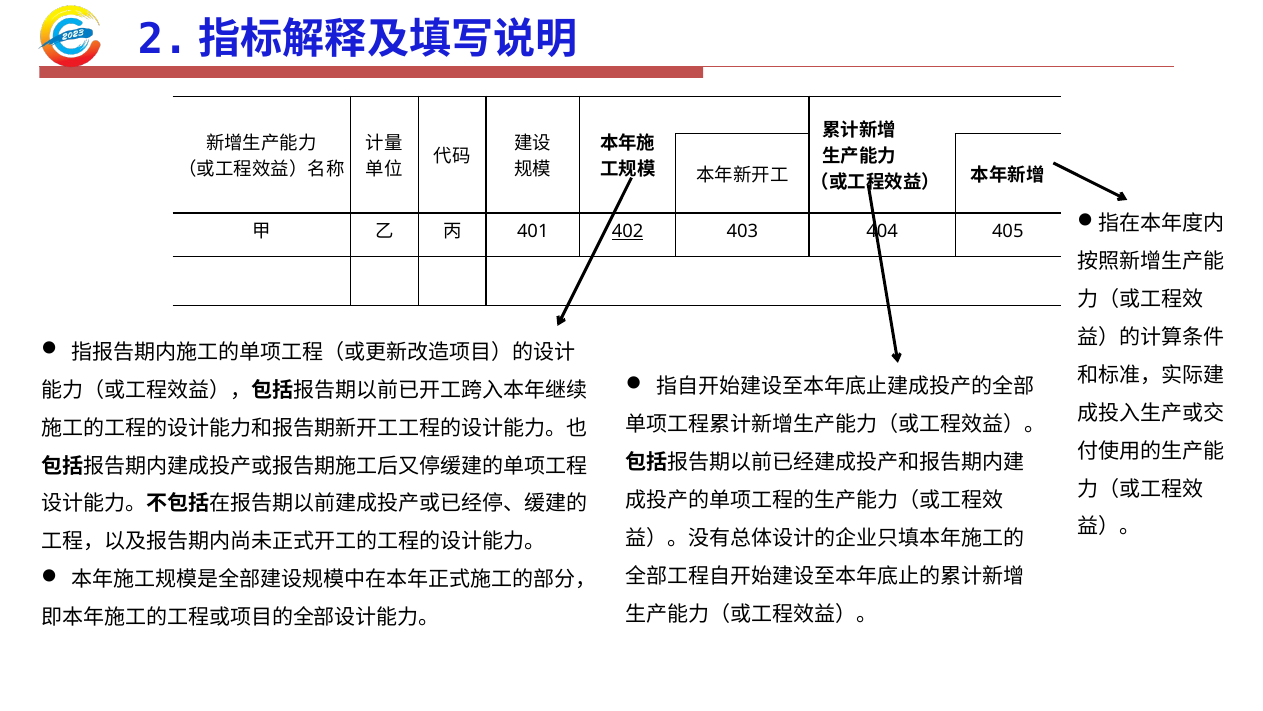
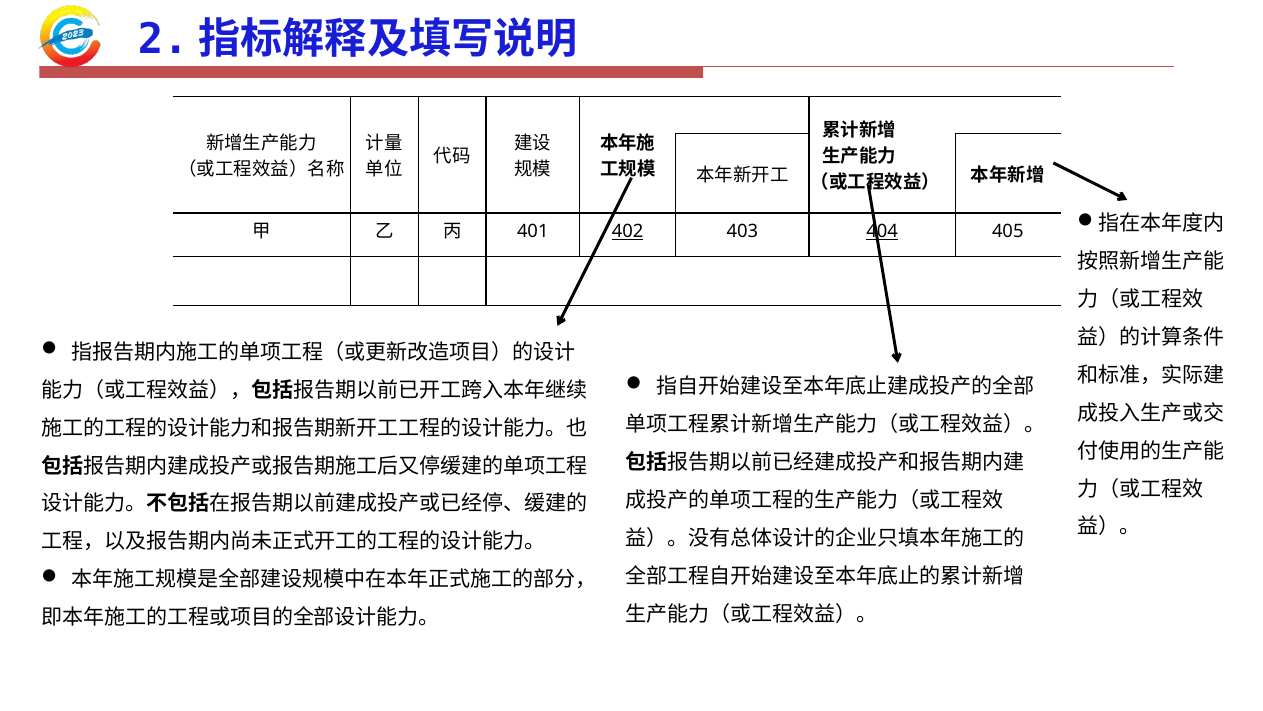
404 underline: none -> present
